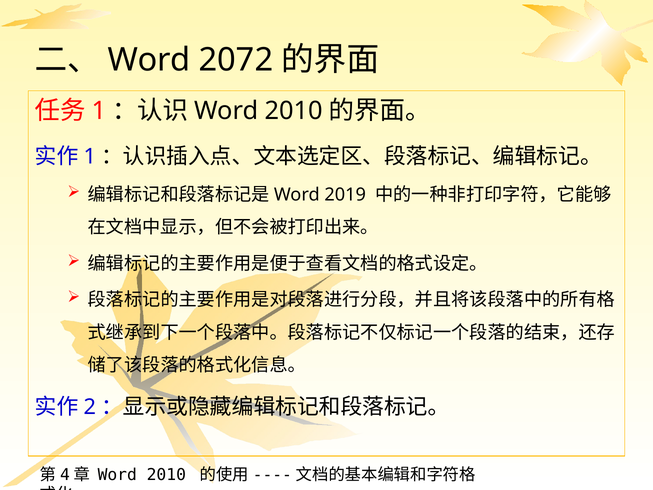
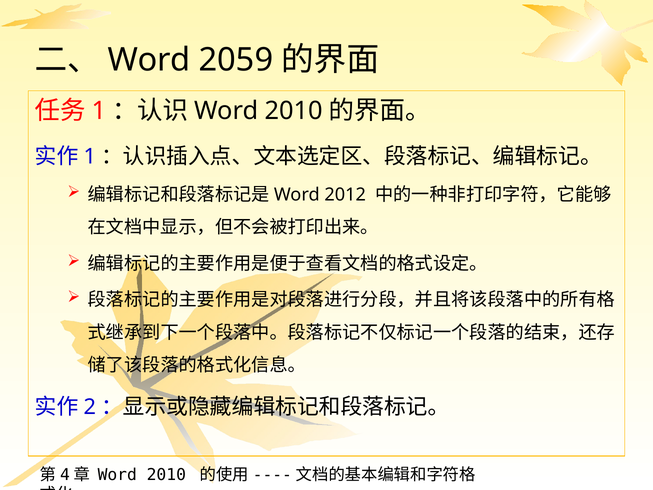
2072: 2072 -> 2059
2019: 2019 -> 2012
